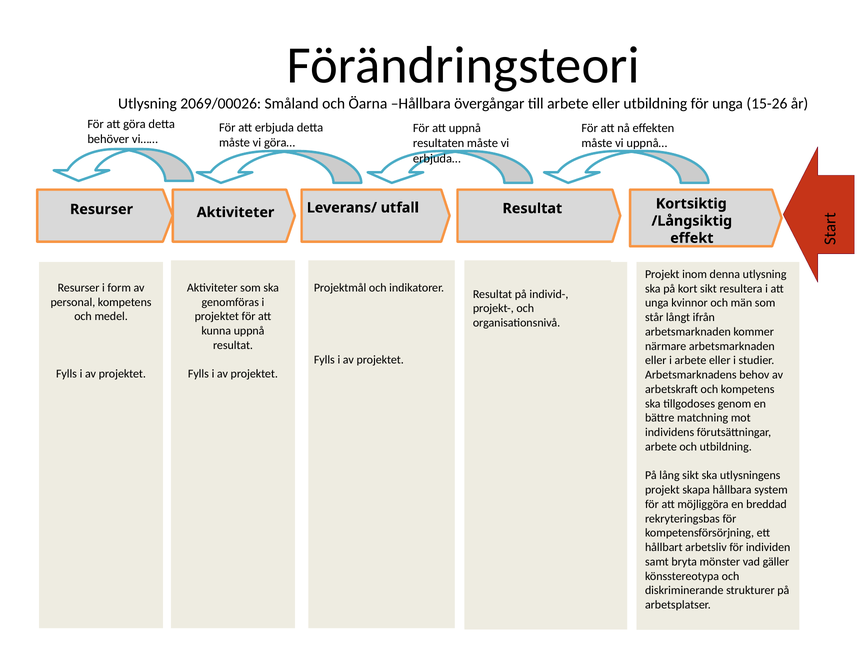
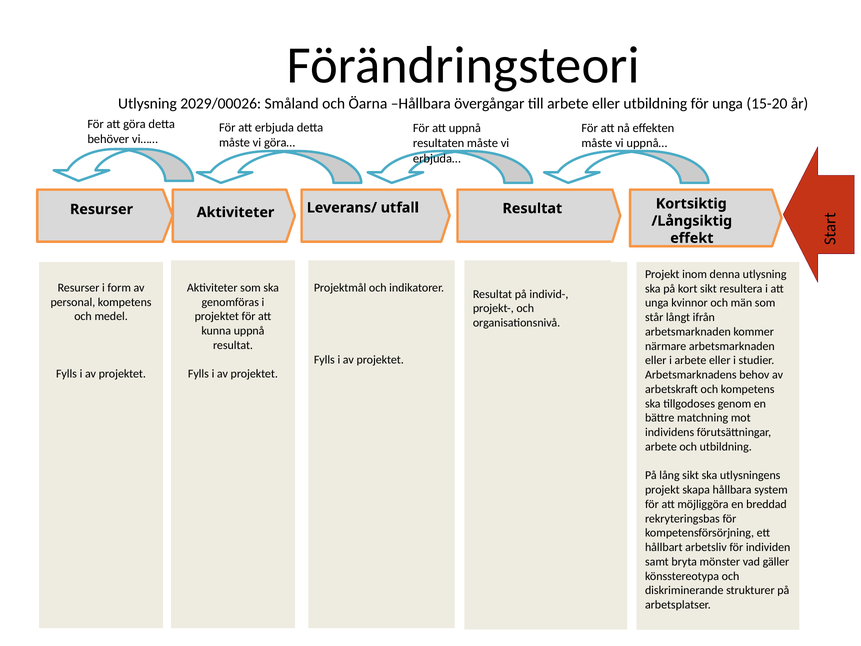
2069/00026: 2069/00026 -> 2029/00026
15-26: 15-26 -> 15-20
